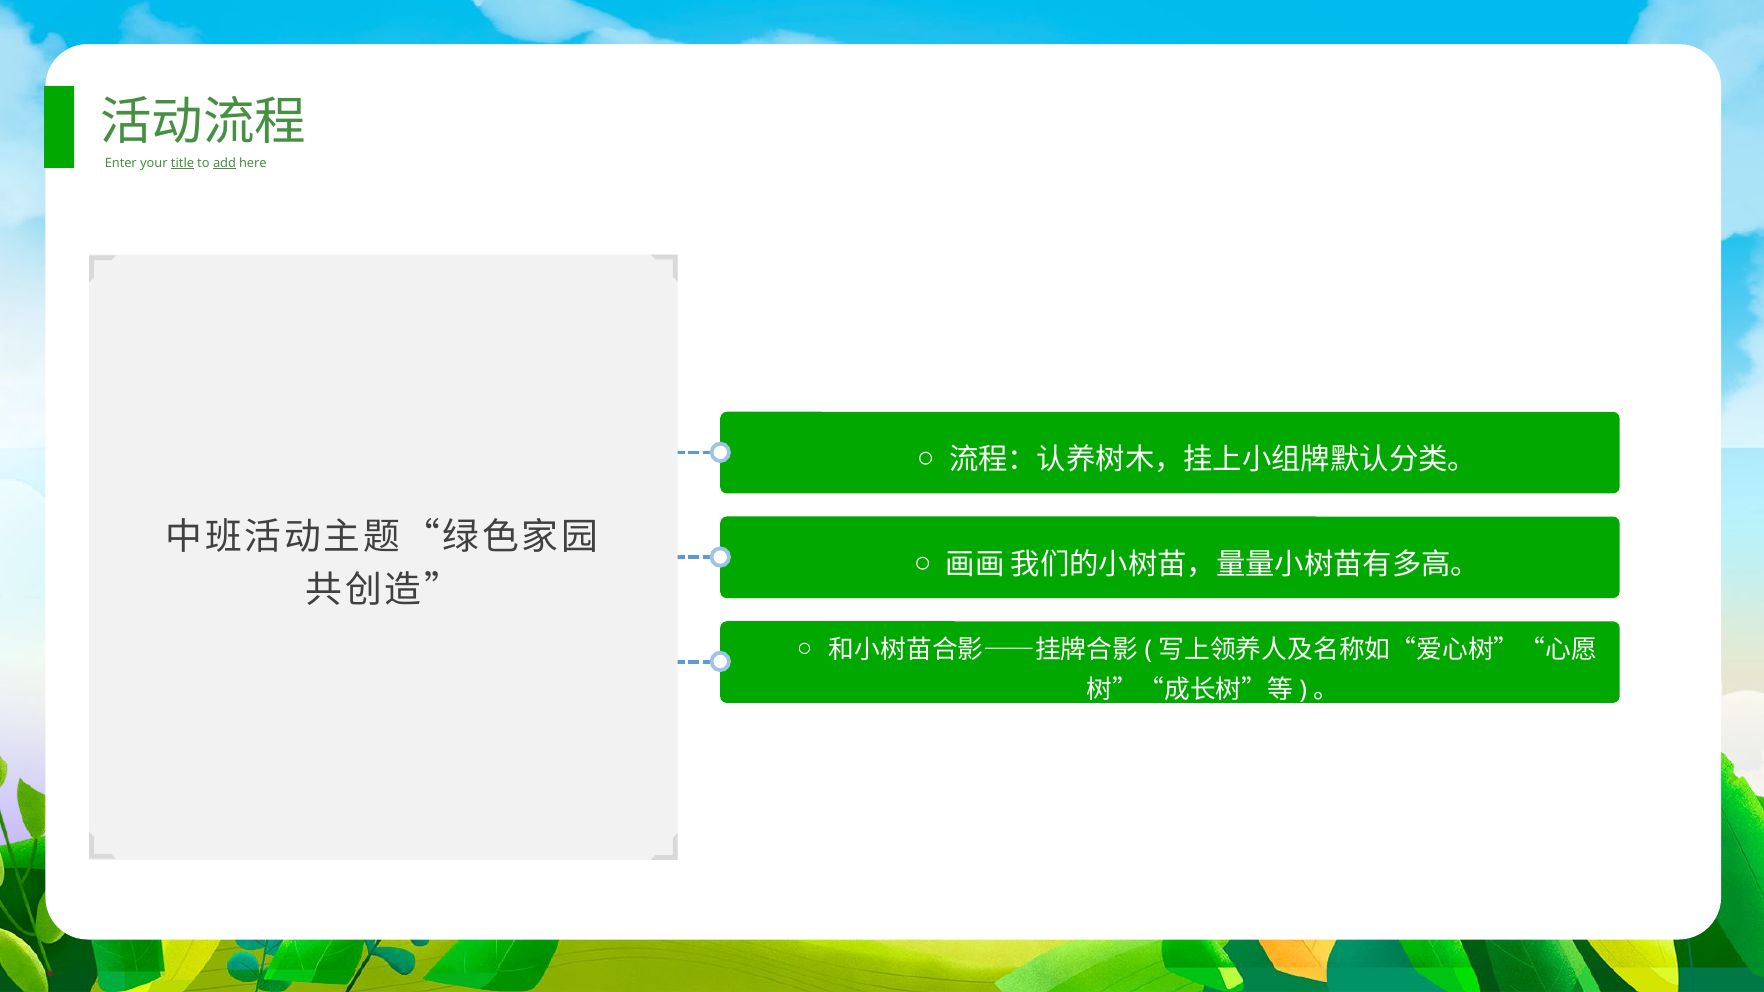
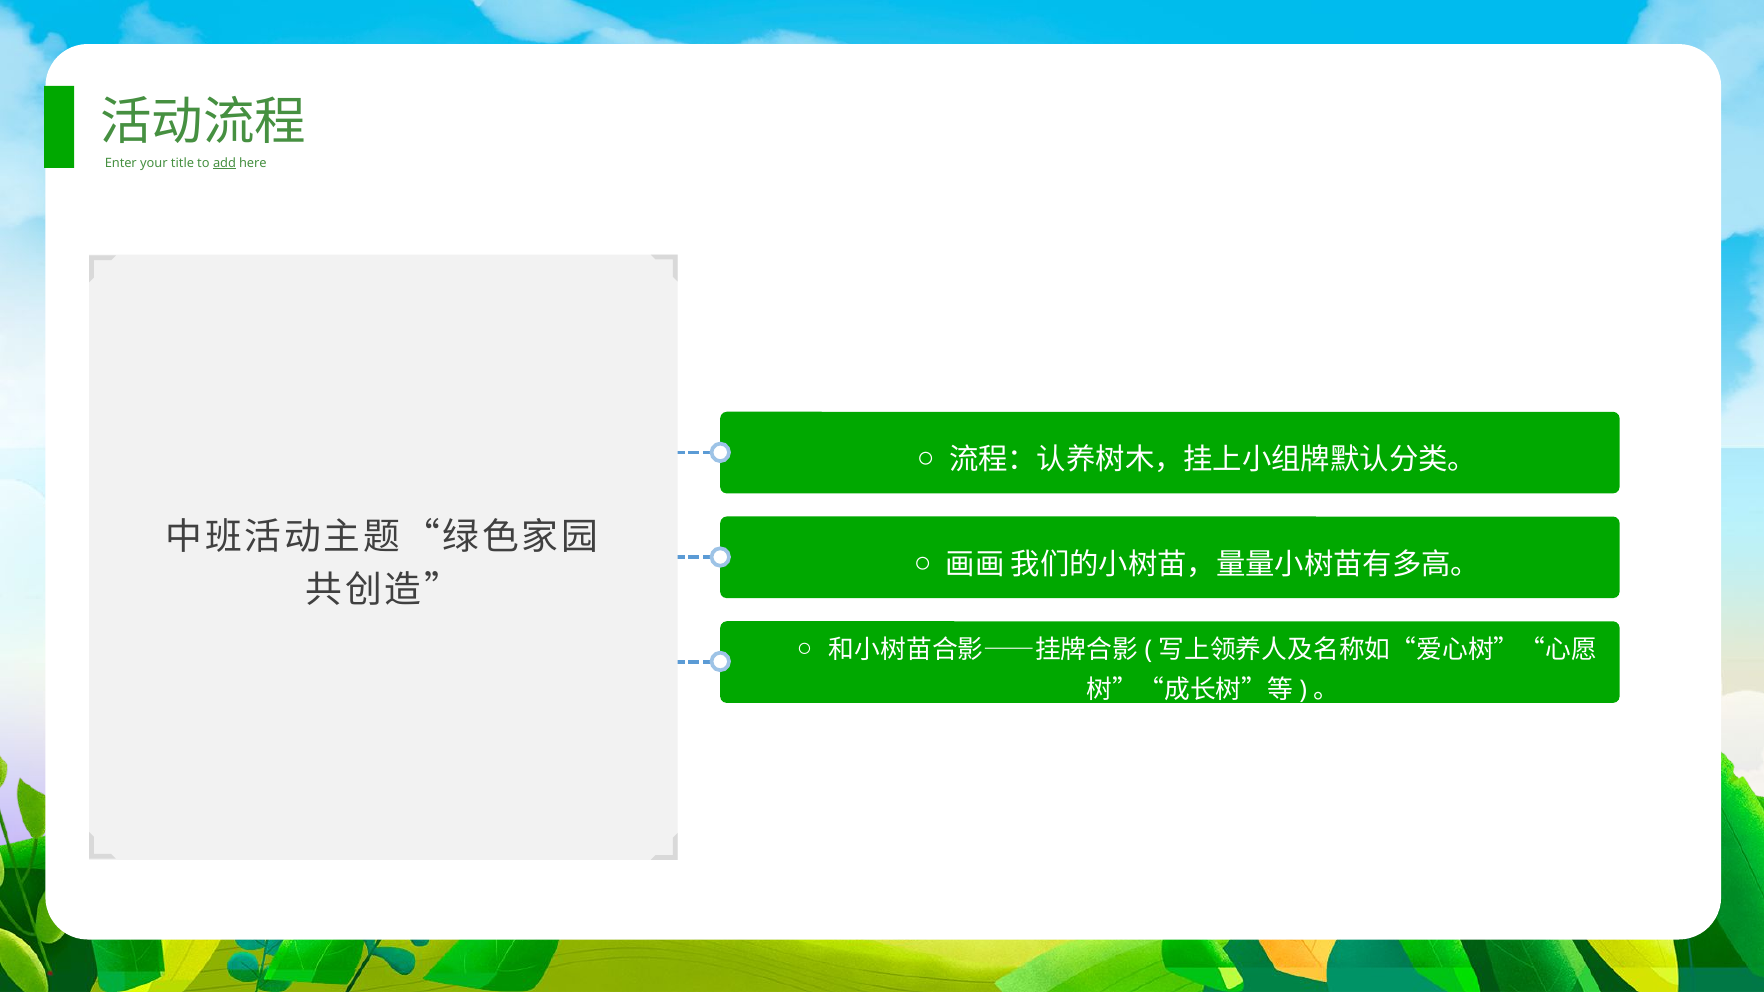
title underline: present -> none
